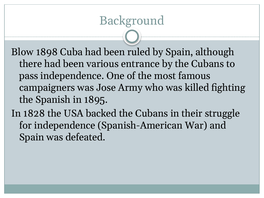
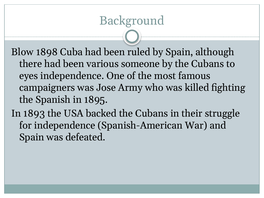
entrance: entrance -> someone
pass: pass -> eyes
1828: 1828 -> 1893
